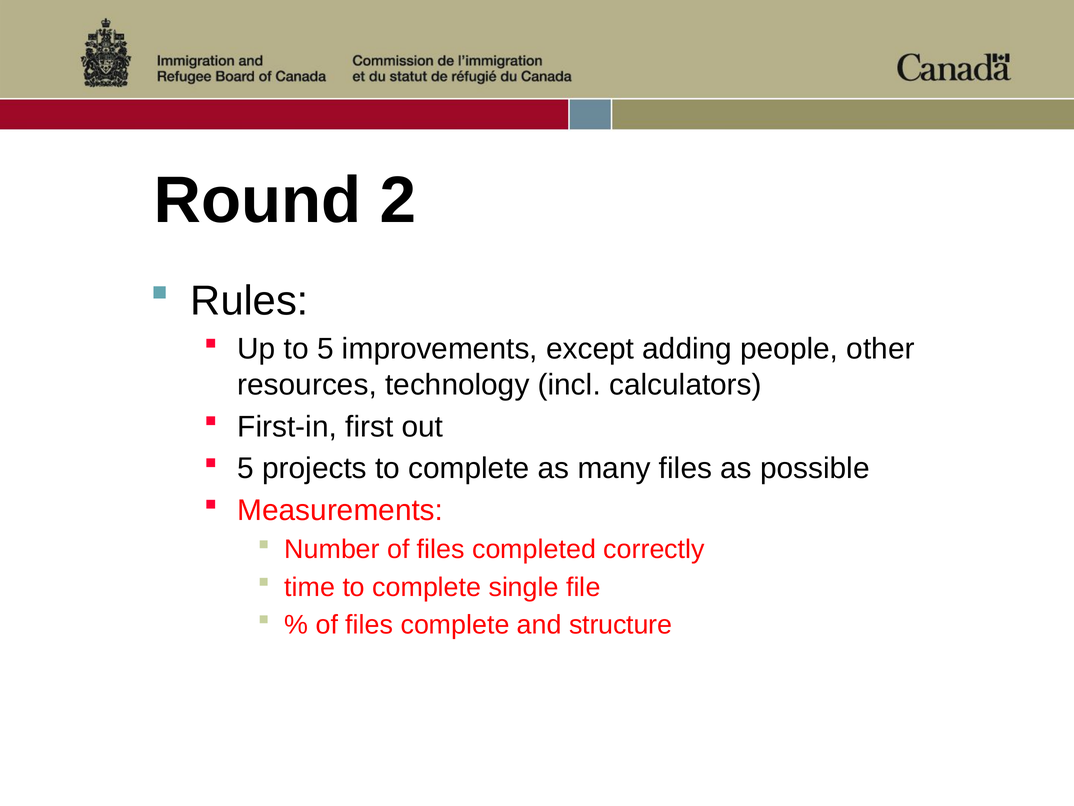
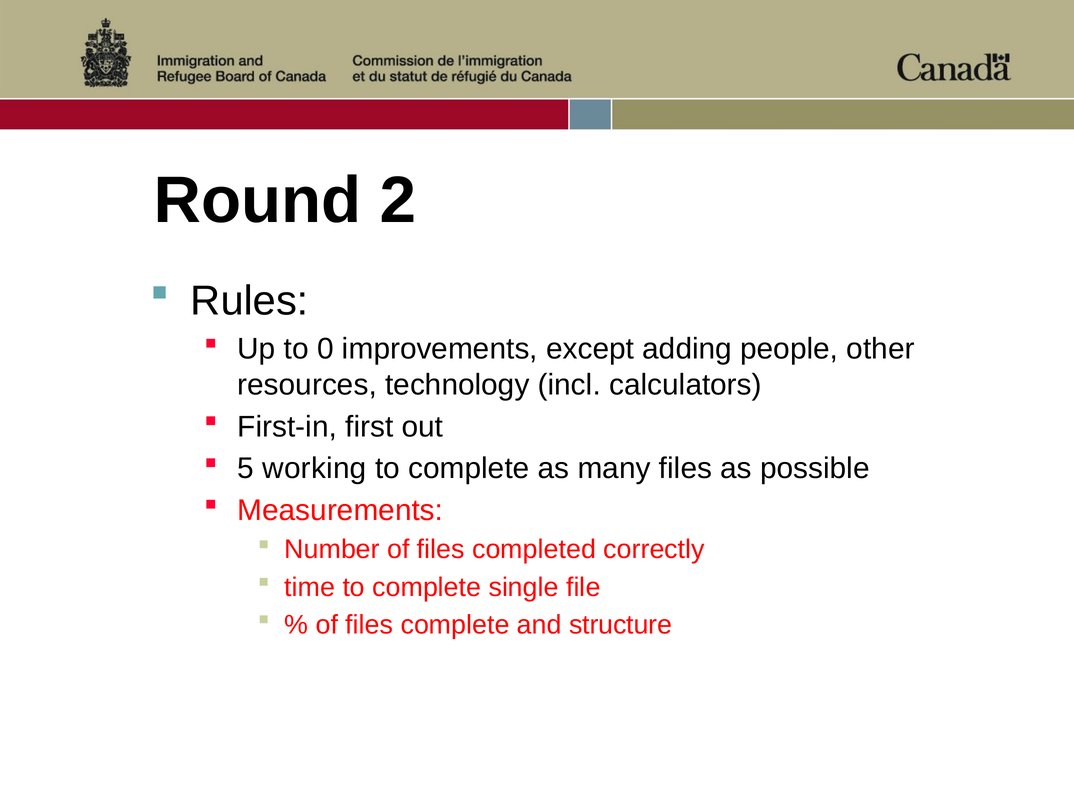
to 5: 5 -> 0
projects: projects -> working
